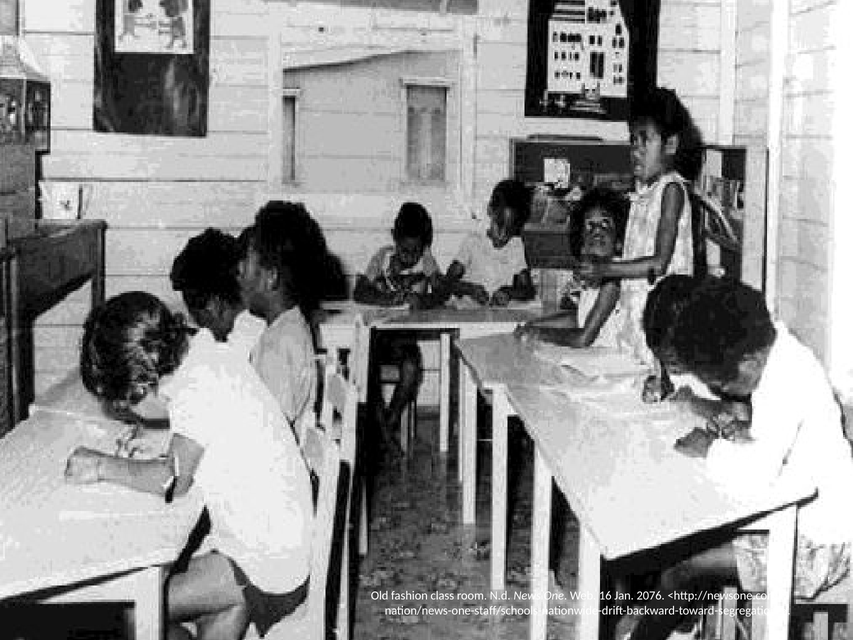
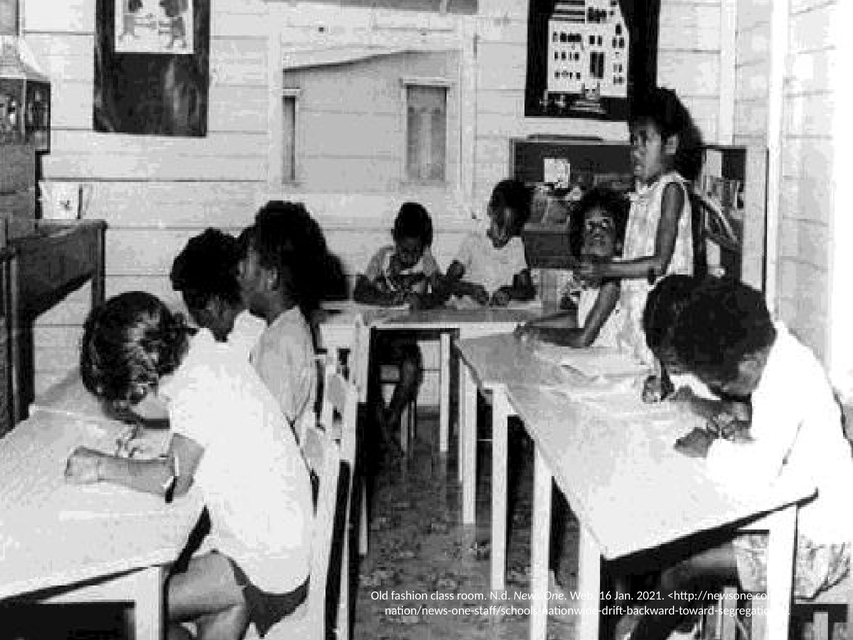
2076: 2076 -> 2021
